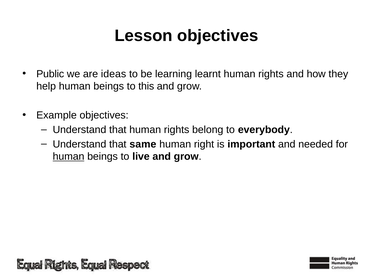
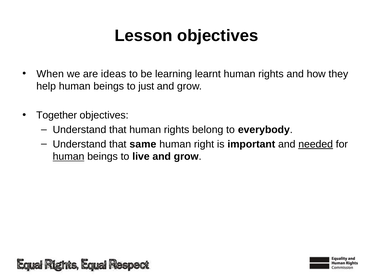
Public: Public -> When
this: this -> just
Example: Example -> Together
needed underline: none -> present
